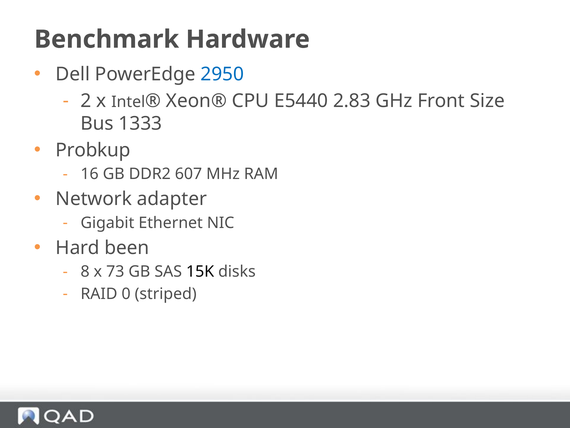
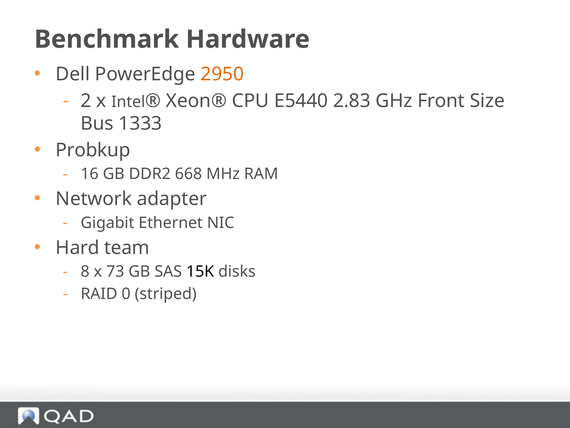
2950 colour: blue -> orange
607: 607 -> 668
been: been -> team
